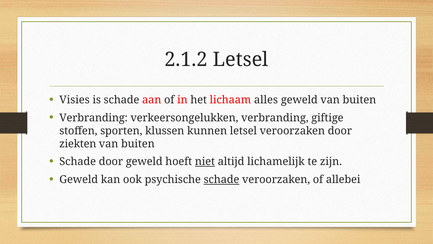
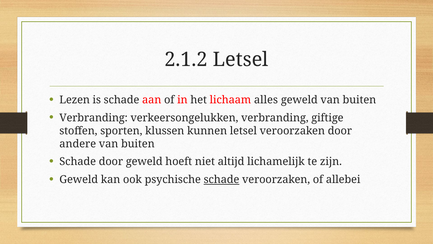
Visies: Visies -> Lezen
ziekten: ziekten -> andere
niet underline: present -> none
